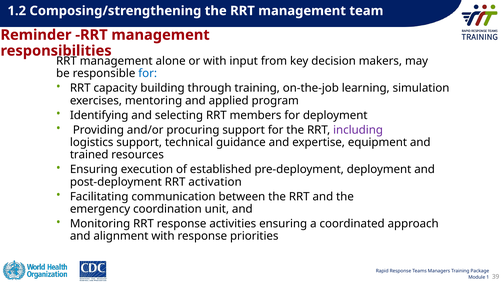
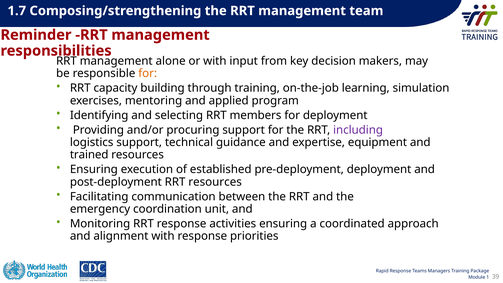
1.2: 1.2 -> 1.7
for at (148, 74) colour: blue -> orange
RRT activation: activation -> resources
